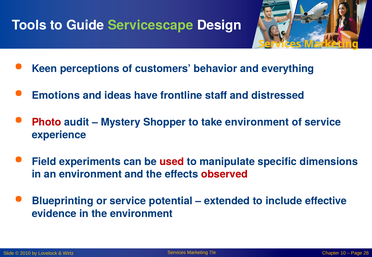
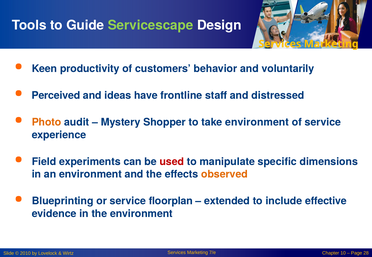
perceptions: perceptions -> productivity
everything: everything -> voluntarily
Emotions: Emotions -> Perceived
Photo colour: red -> orange
observed colour: red -> orange
potential: potential -> floorplan
